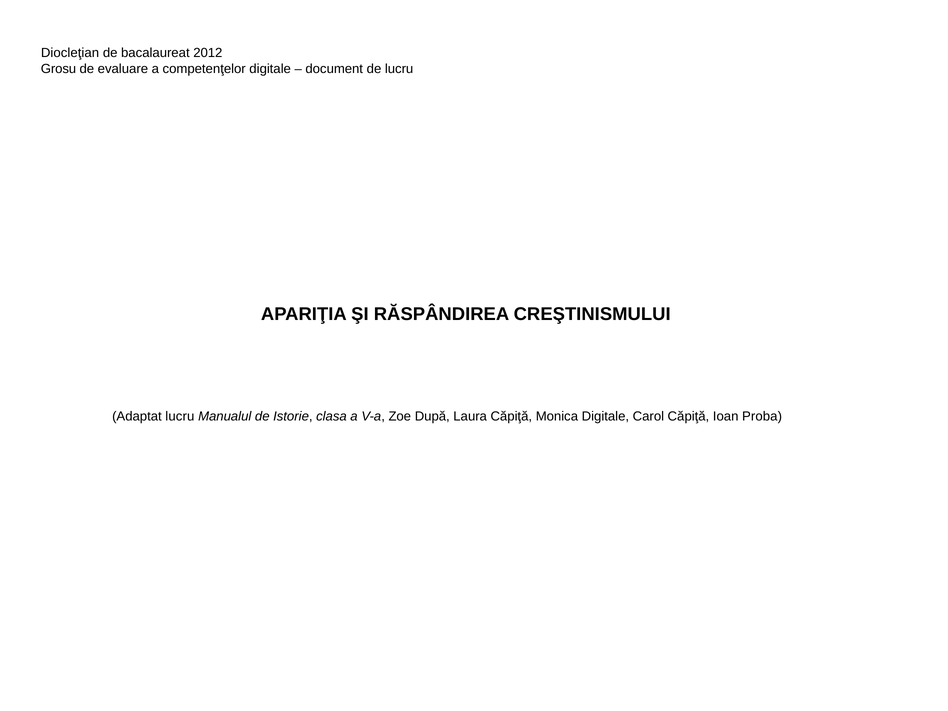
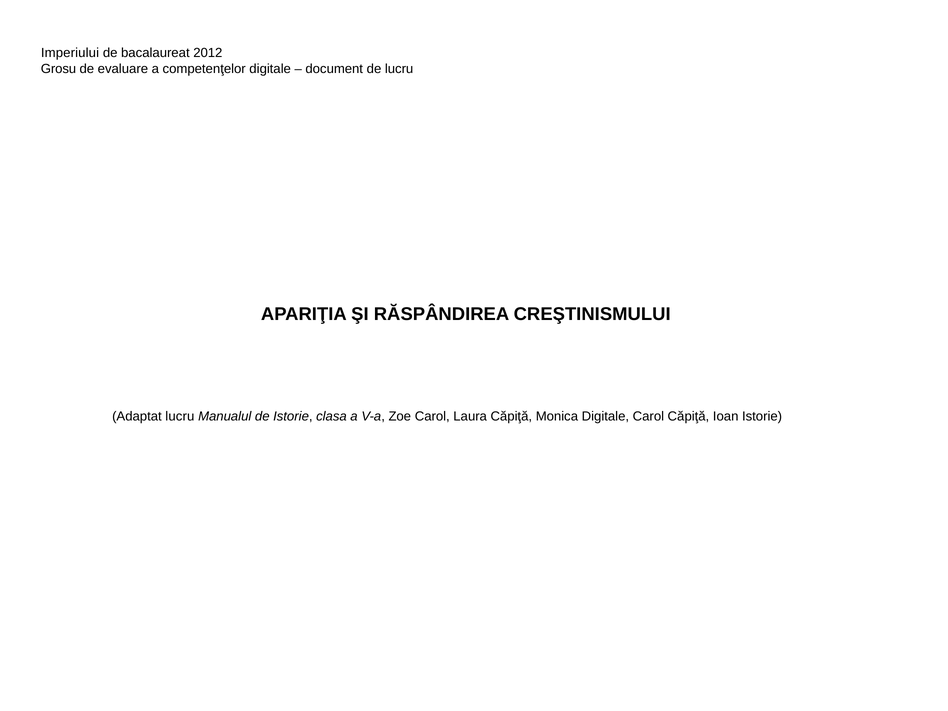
Diocleţian: Diocleţian -> Imperiului
Zoe După: După -> Carol
Ioan Proba: Proba -> Istorie
